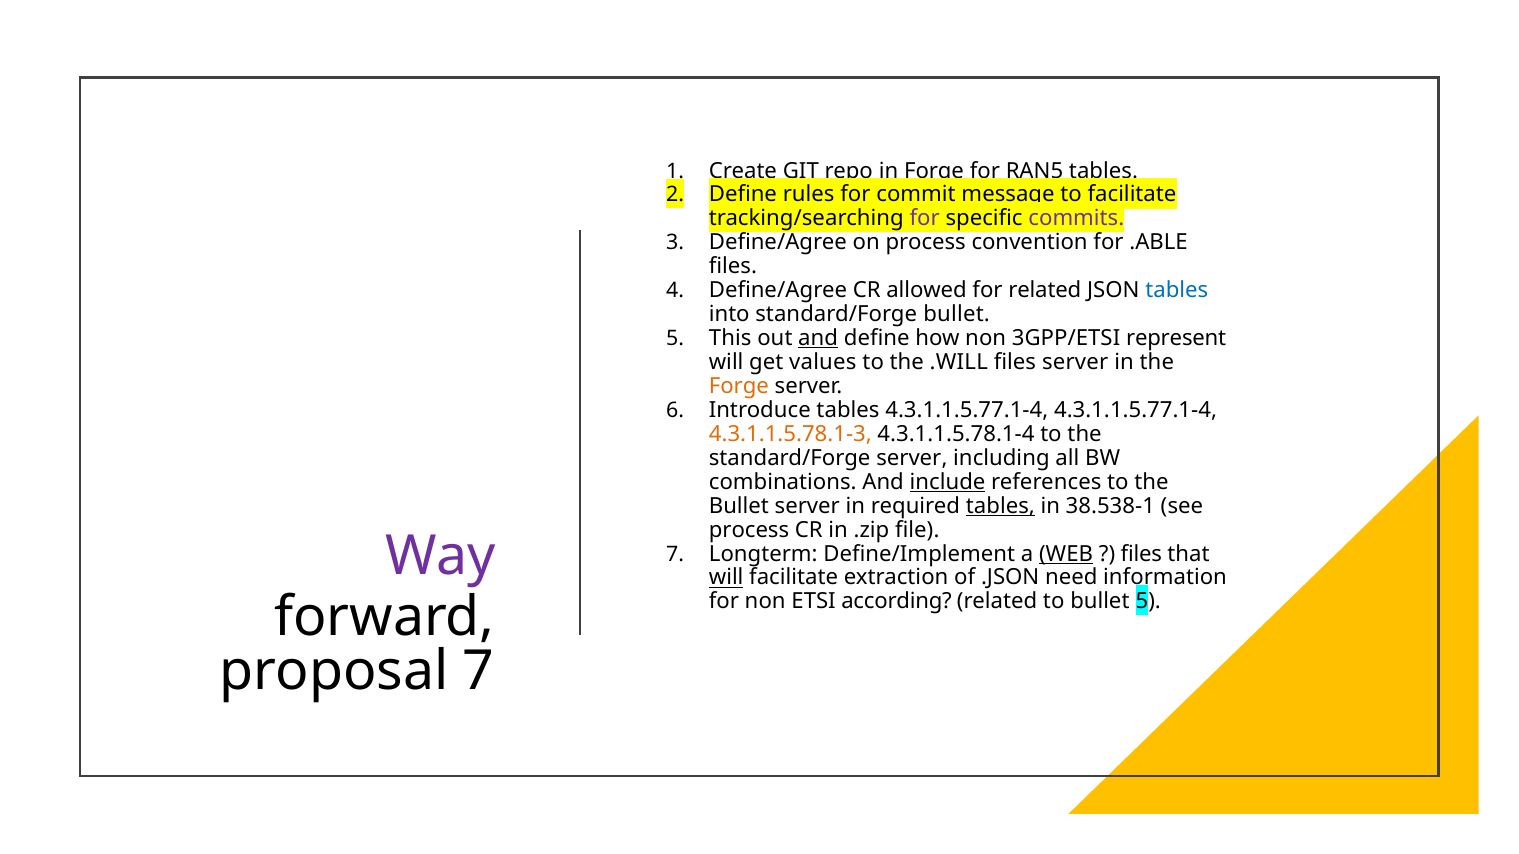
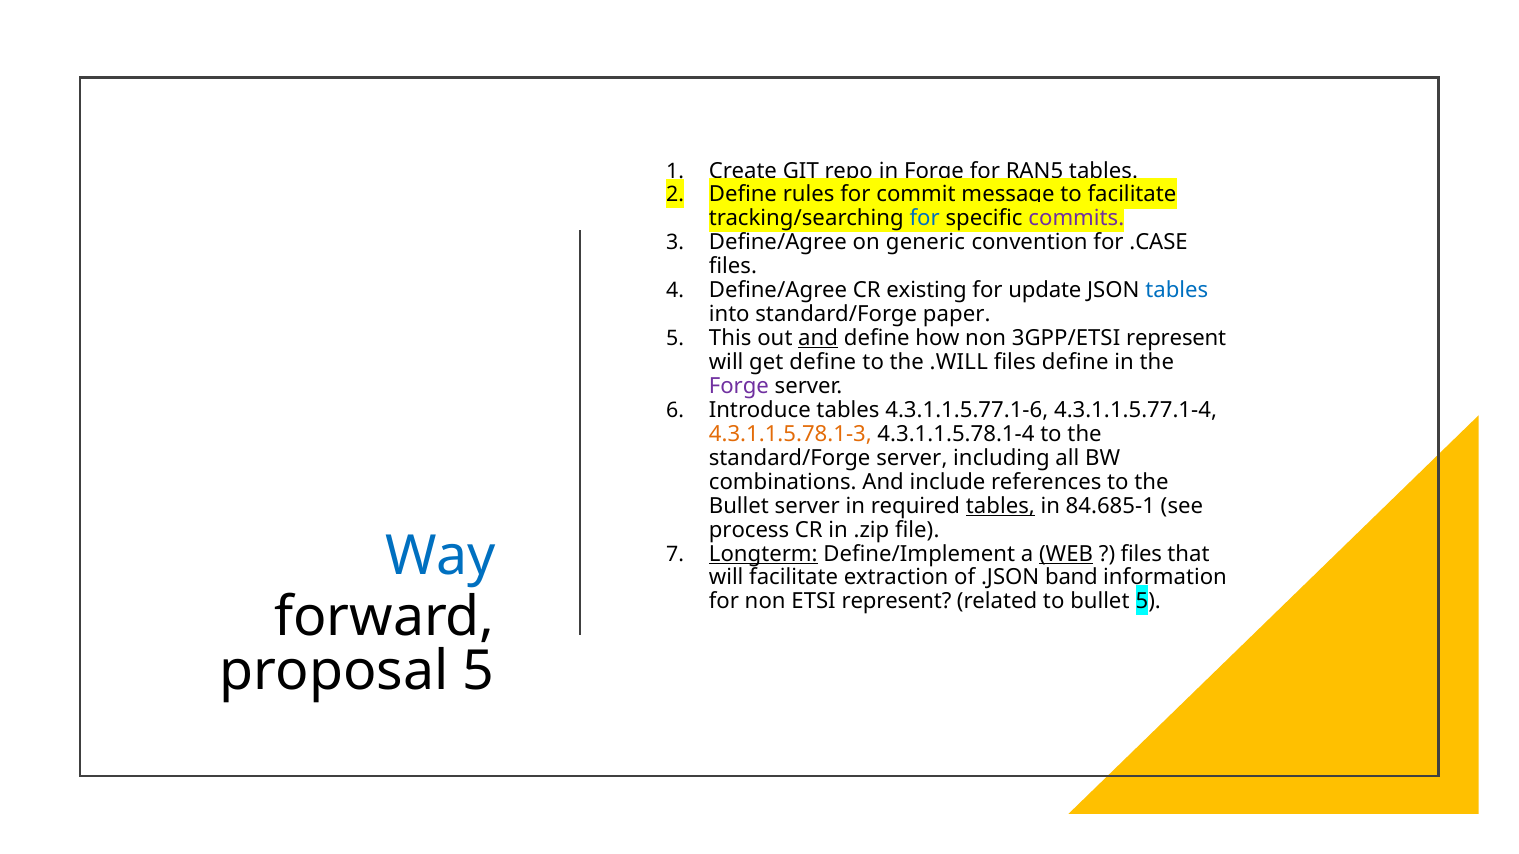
for at (925, 219) colour: purple -> blue
on process: process -> generic
.ABLE: .ABLE -> .CASE
allowed: allowed -> existing
for related: related -> update
standard/Forge bullet: bullet -> paper
get values: values -> define
files server: server -> define
Forge at (739, 386) colour: orange -> purple
tables 4.3.1.1.5.77.1-4: 4.3.1.1.5.77.1-4 -> 4.3.1.1.5.77.1-6
include underline: present -> none
38.538-1: 38.538-1 -> 84.685-1
Way colour: purple -> blue
Longterm underline: none -> present
will at (726, 578) underline: present -> none
need: need -> band
ETSI according: according -> represent
proposal 7: 7 -> 5
